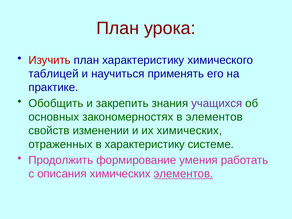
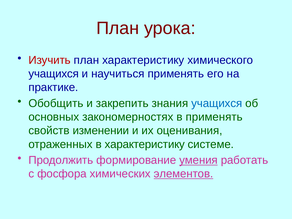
таблицей at (54, 74): таблицей -> учащихся
учащихся at (217, 103) colour: purple -> blue
в элементов: элементов -> применять
их химических: химических -> оценивания
умения underline: none -> present
описания: описания -> фосфора
